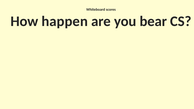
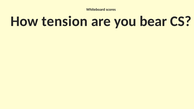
happen: happen -> tension
